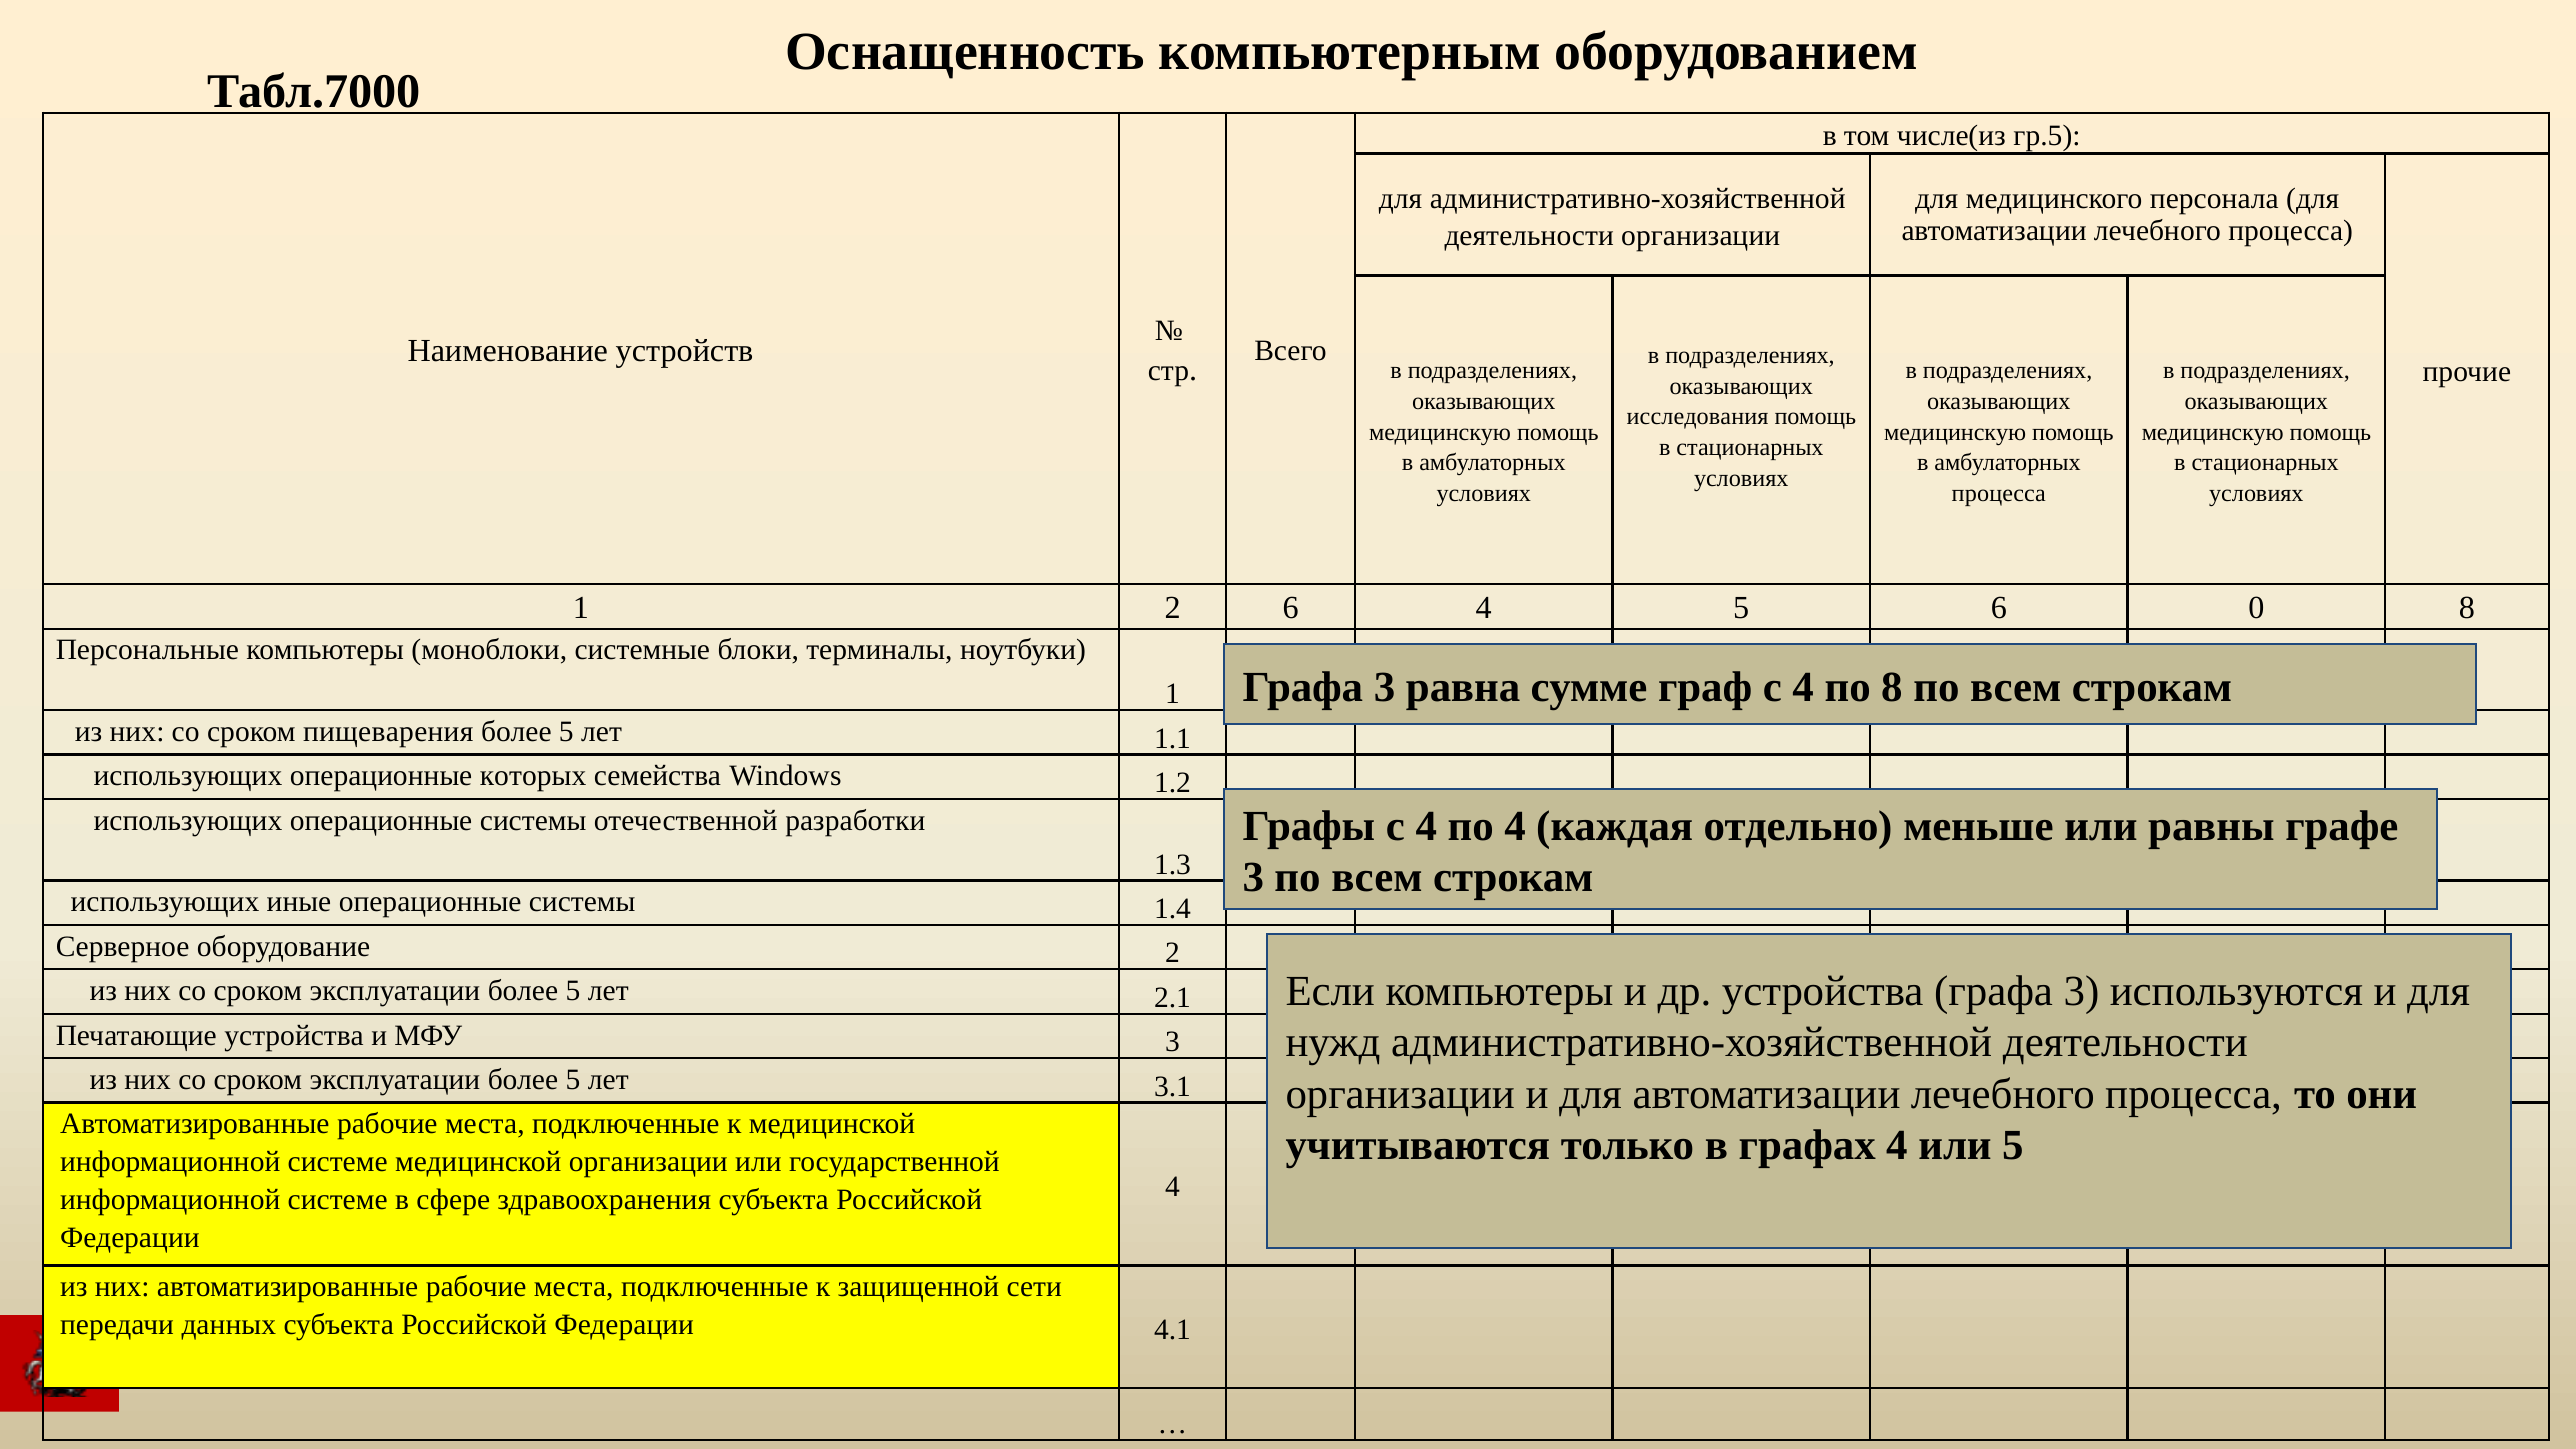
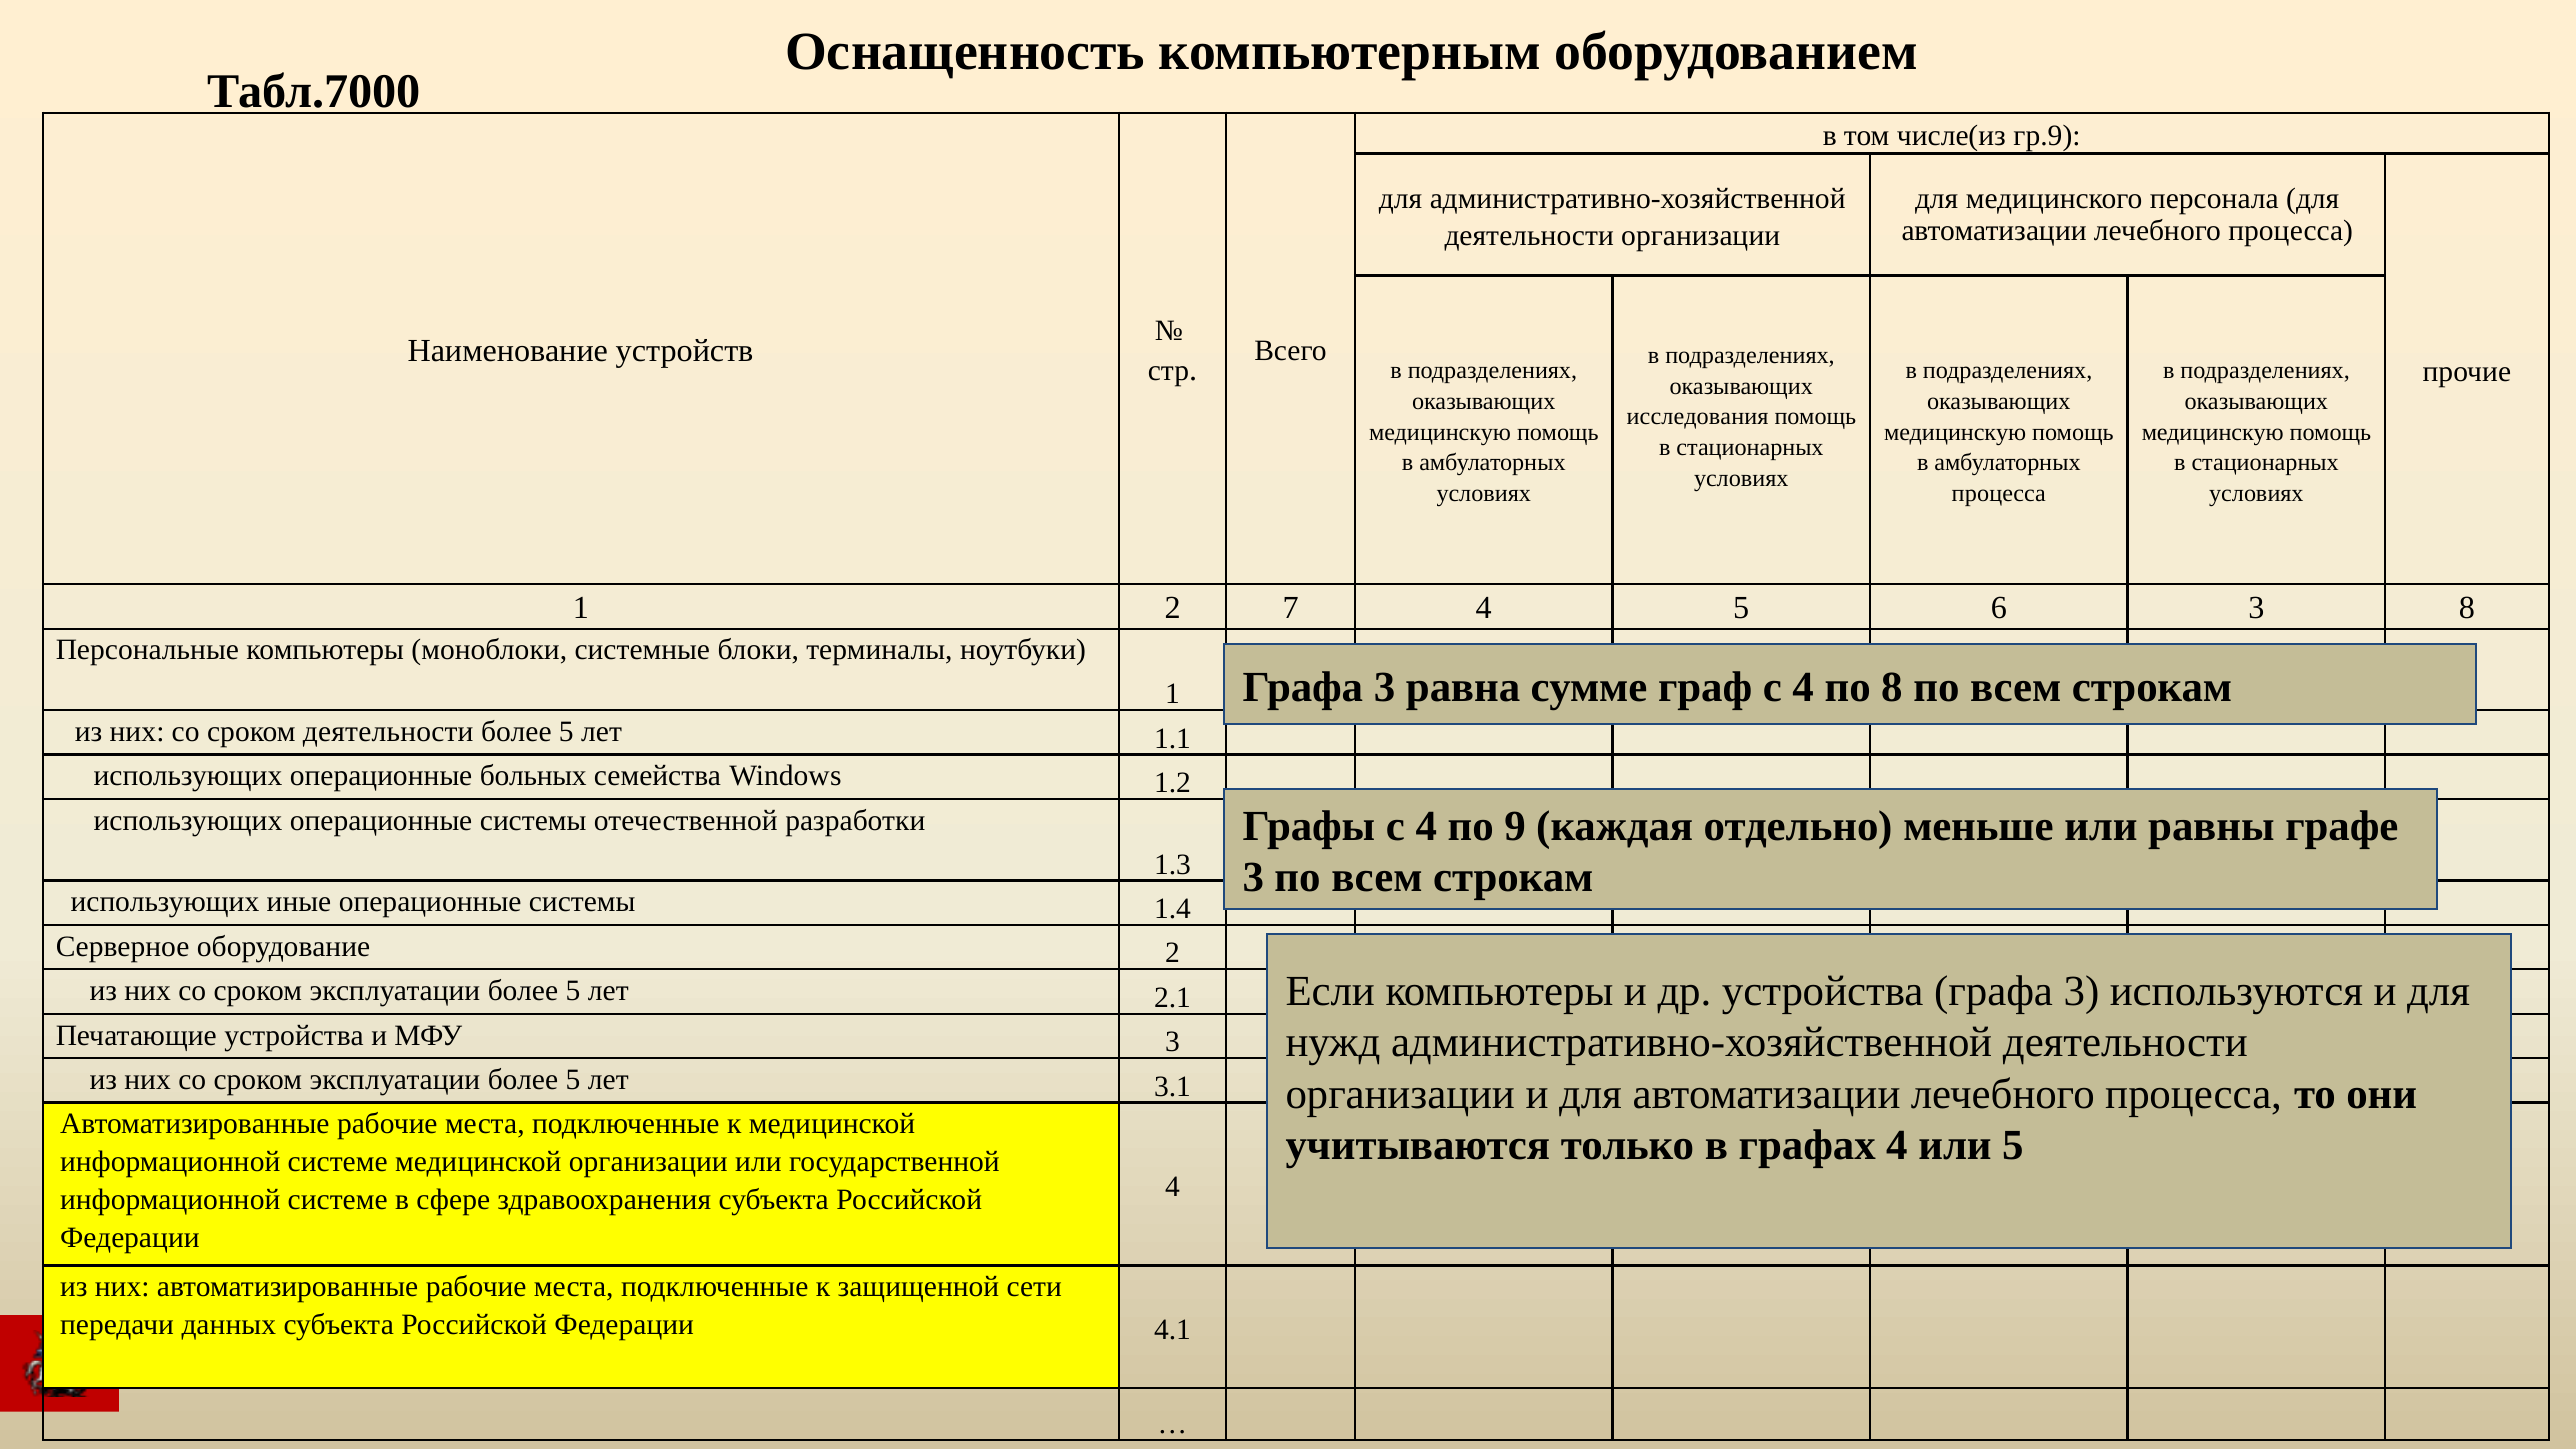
гр.5: гр.5 -> гр.9
2 6: 6 -> 7
6 0: 0 -> 3
сроком пищеварения: пищеварения -> деятельности
которых: которых -> больных
по 4: 4 -> 9
